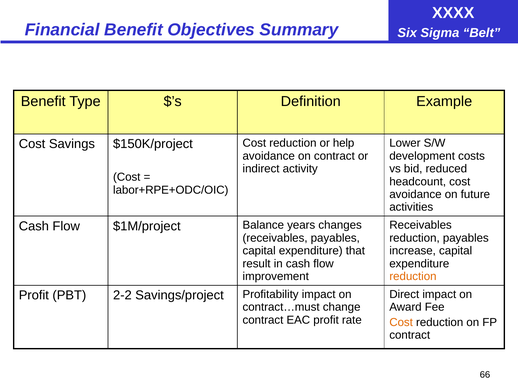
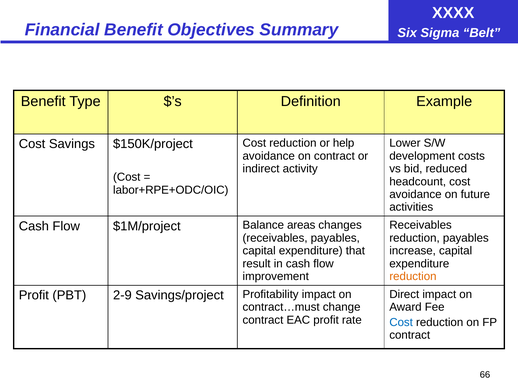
years: years -> areas
2-2: 2-2 -> 2-9
Cost at (401, 322) colour: orange -> blue
